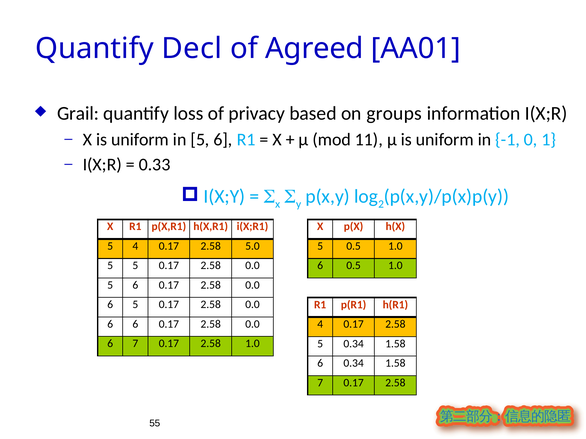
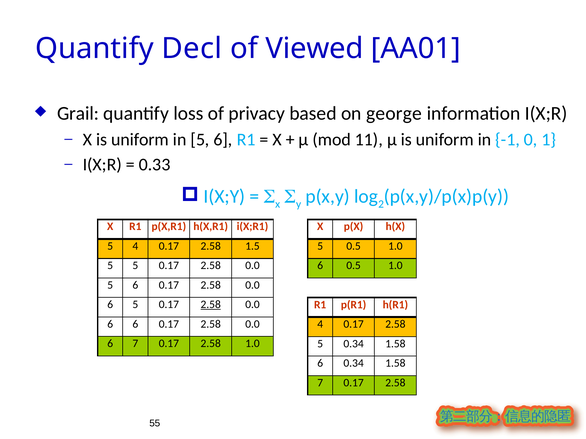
Agreed: Agreed -> Viewed
groups: groups -> george
5.0: 5.0 -> 1.5
2.58 at (211, 305) underline: none -> present
